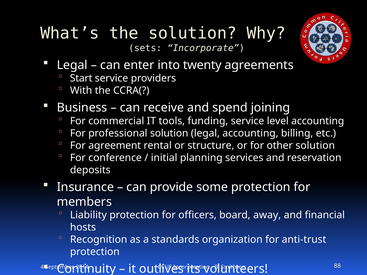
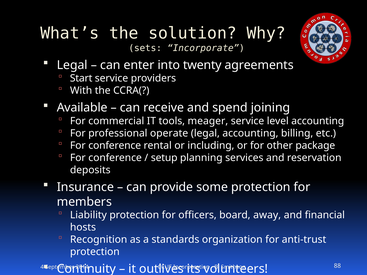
Business: Business -> Available
funding: funding -> meager
professional solution: solution -> operate
agreement at (115, 146): agreement -> conference
structure: structure -> including
other solution: solution -> package
initial: initial -> setup
